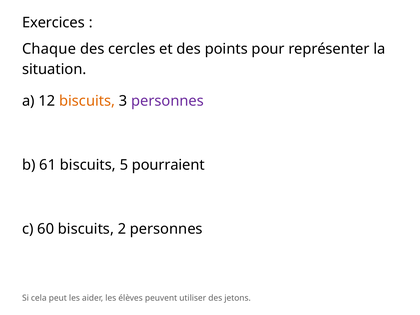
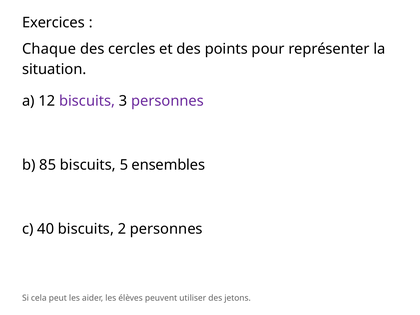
biscuits at (87, 101) colour: orange -> purple
61: 61 -> 85
pourraient: pourraient -> ensembles
60: 60 -> 40
